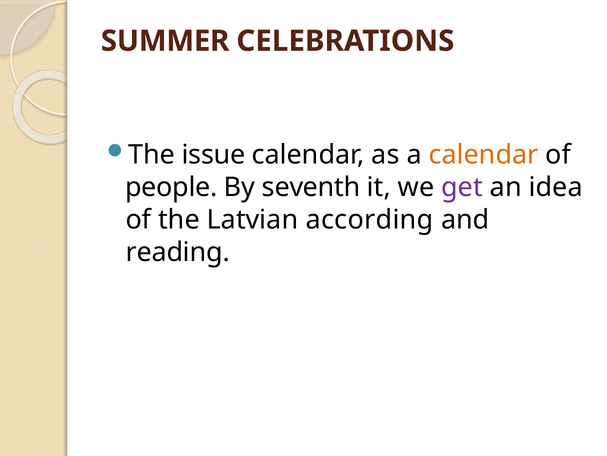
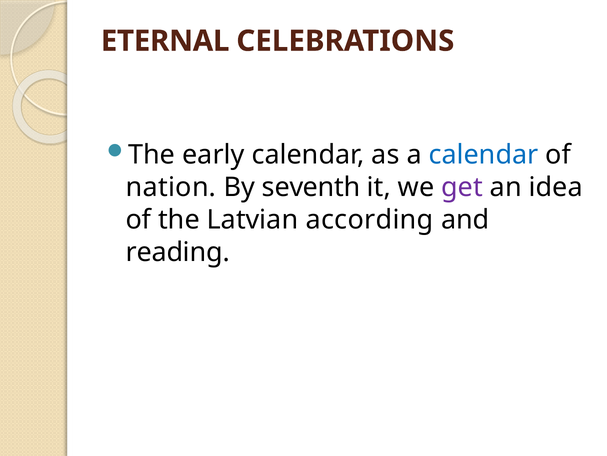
SUMMER: SUMMER -> ETERNAL
issue: issue -> early
calendar at (484, 155) colour: orange -> blue
people: people -> nation
